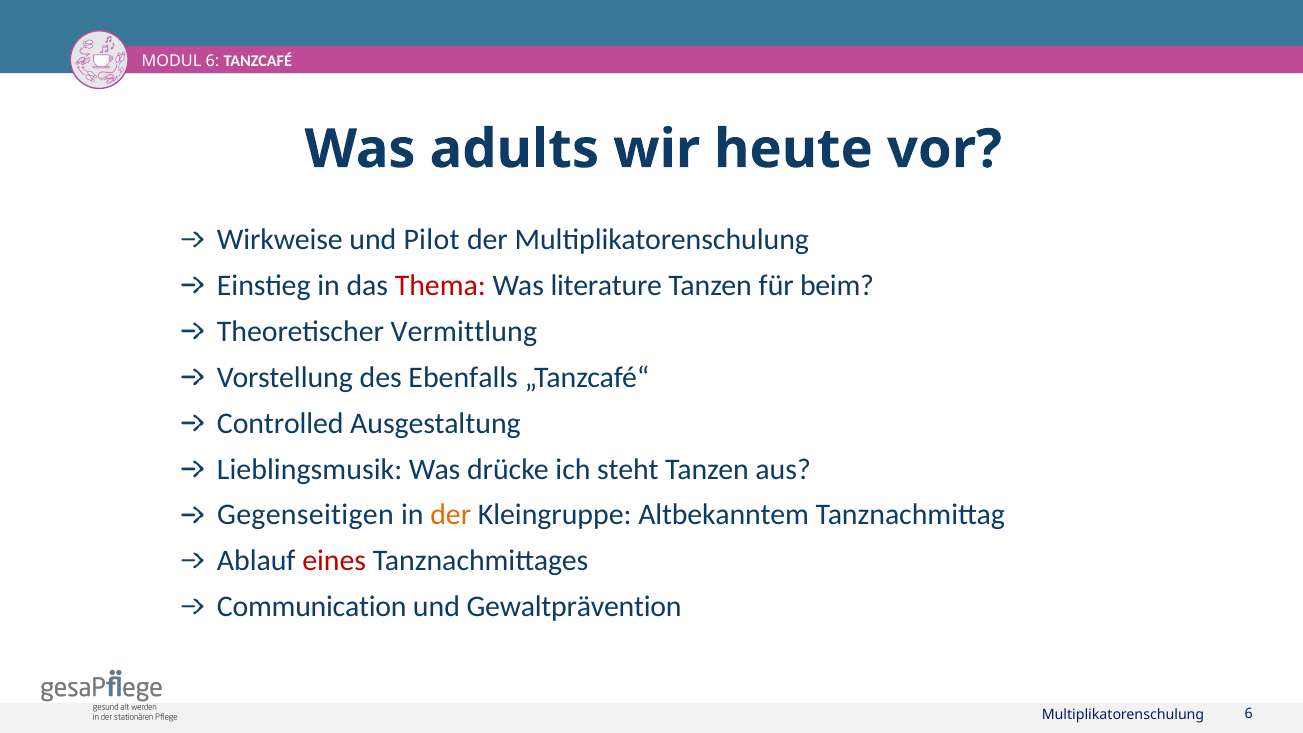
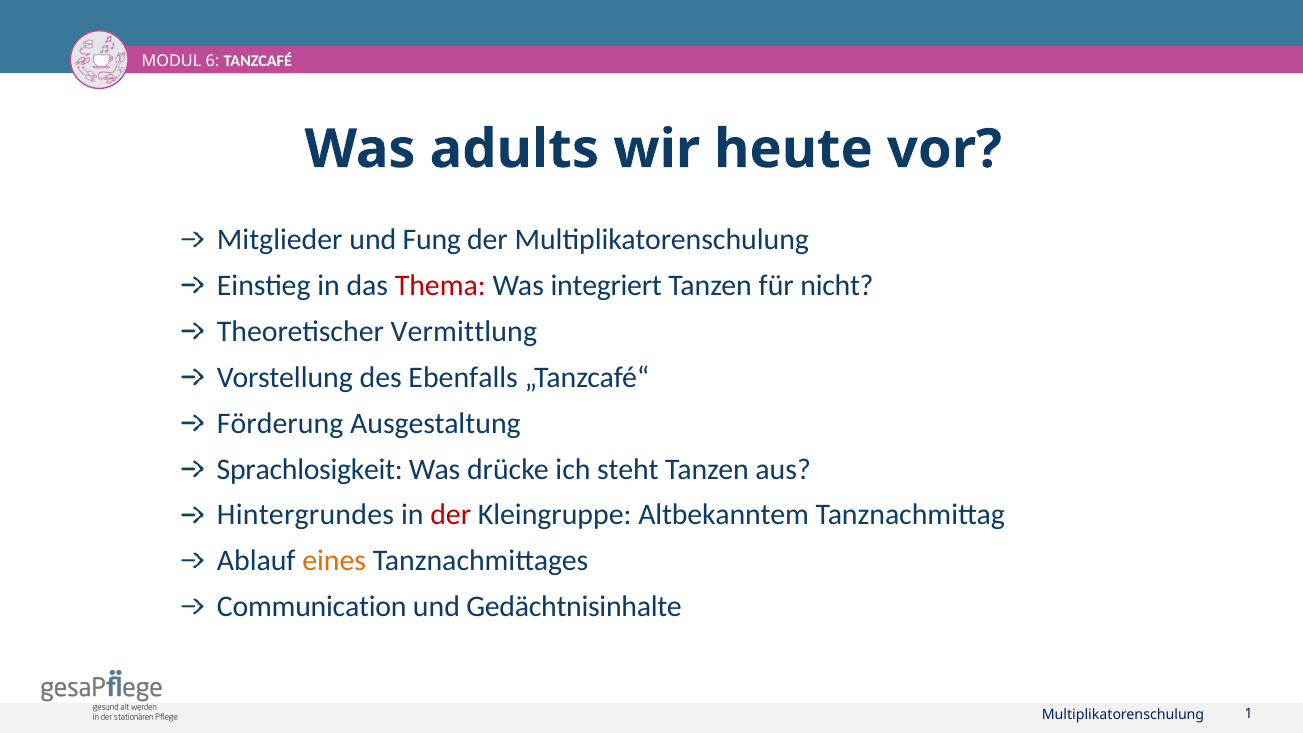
Wirkweise: Wirkweise -> Mitglieder
Pilot: Pilot -> Fung
literature: literature -> integriert
beim: beim -> nicht
Controlled: Controlled -> Förderung
Lieblingsmusik: Lieblingsmusik -> Sprachlosigkeit
Gegenseitigen: Gegenseitigen -> Hintergrundes
der at (451, 515) colour: orange -> red
eines colour: red -> orange
Gewaltprävention: Gewaltprävention -> Gedächtnisinhalte
Multiplikatorenschulung 6: 6 -> 1
